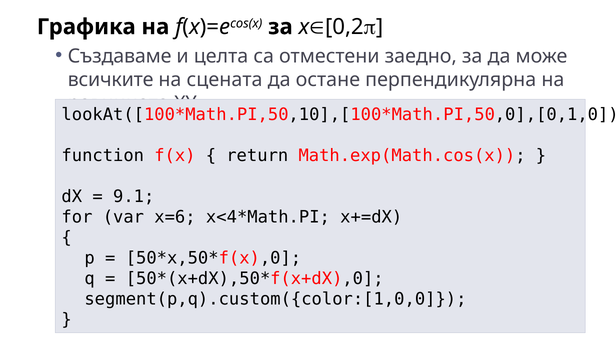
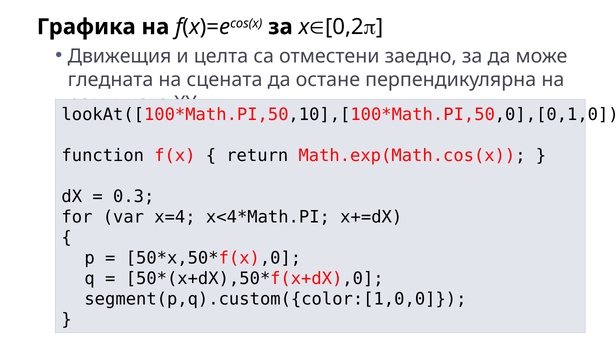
Създаваме: Създаваме -> Движещия
всичките: всичките -> гледната
9.1: 9.1 -> 0.3
x=6: x=6 -> x=4
